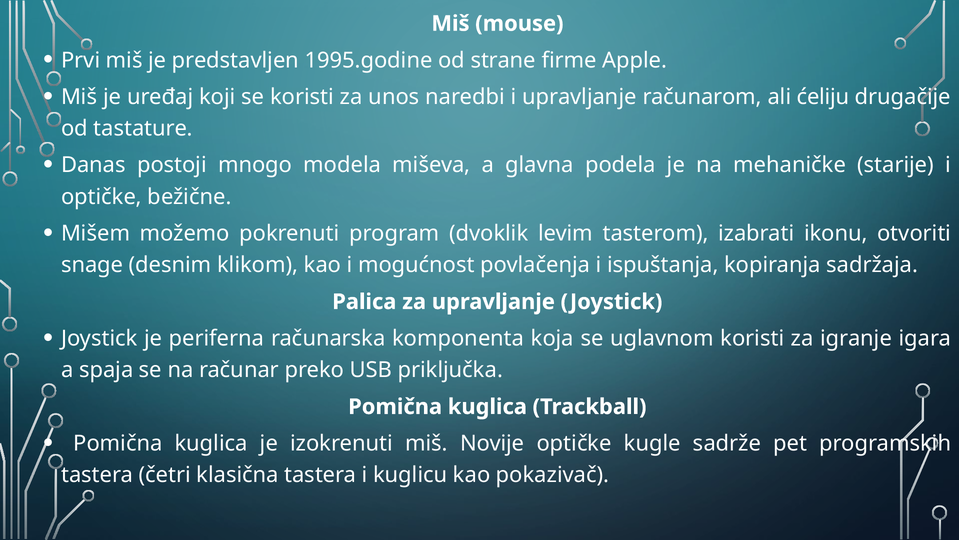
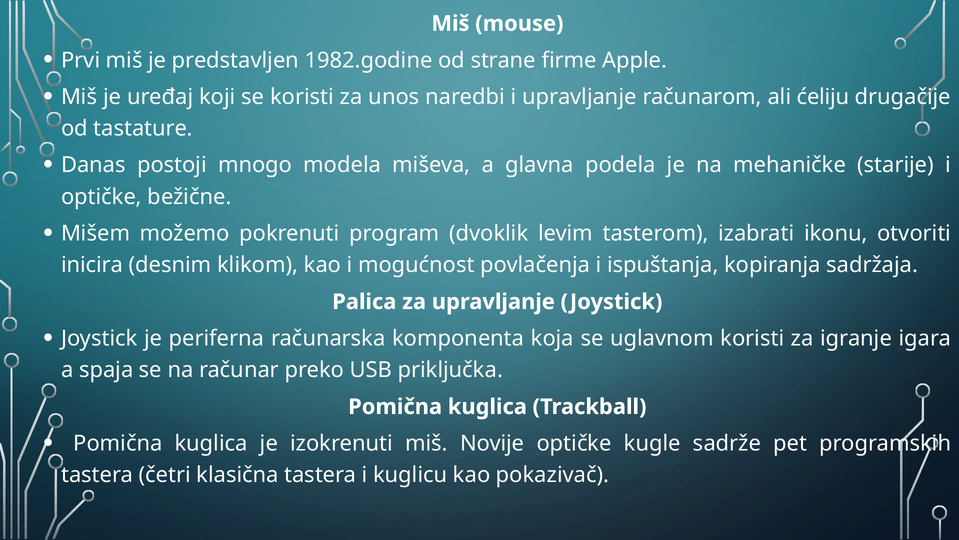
1995.godine: 1995.godine -> 1982.godine
snage: snage -> inicira
